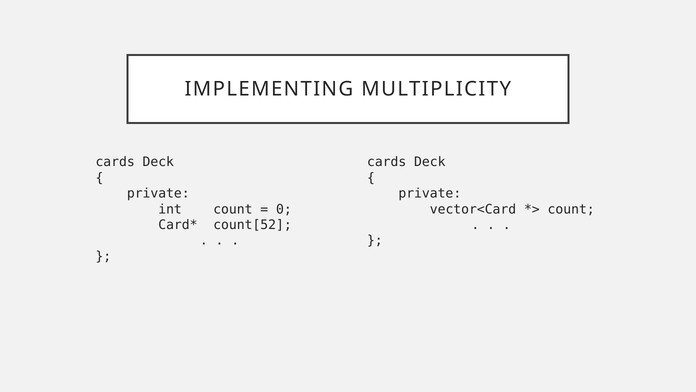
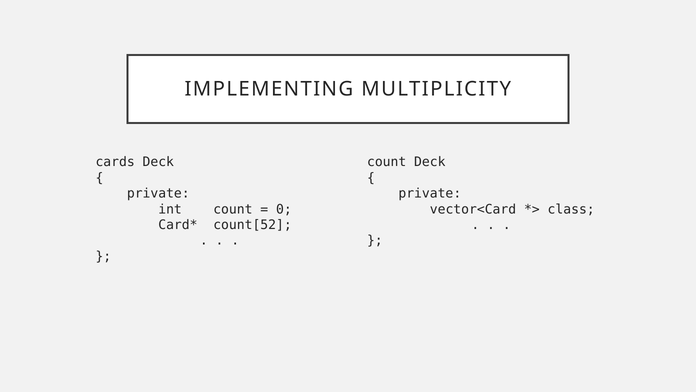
cards at (387, 162): cards -> count
count at (571, 209): count -> class
